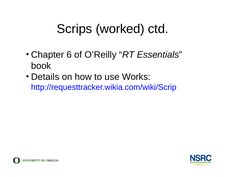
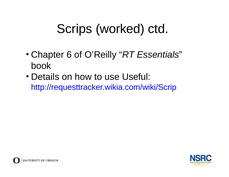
Works: Works -> Useful
